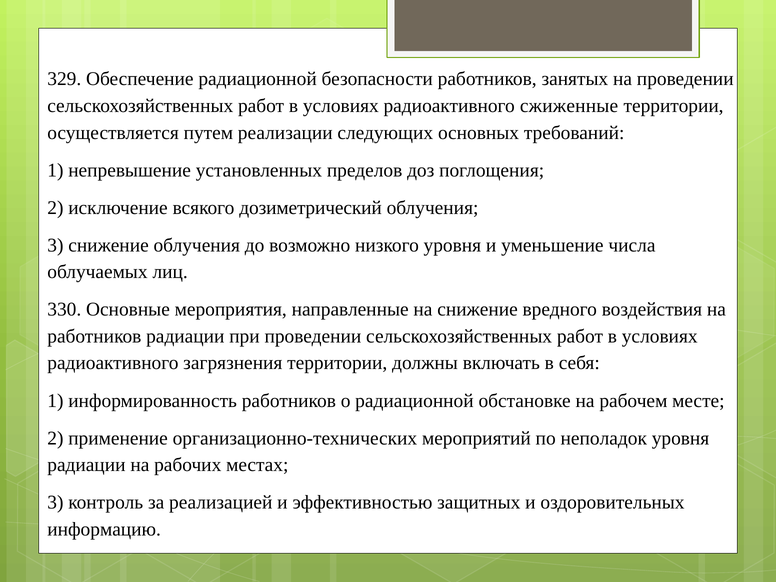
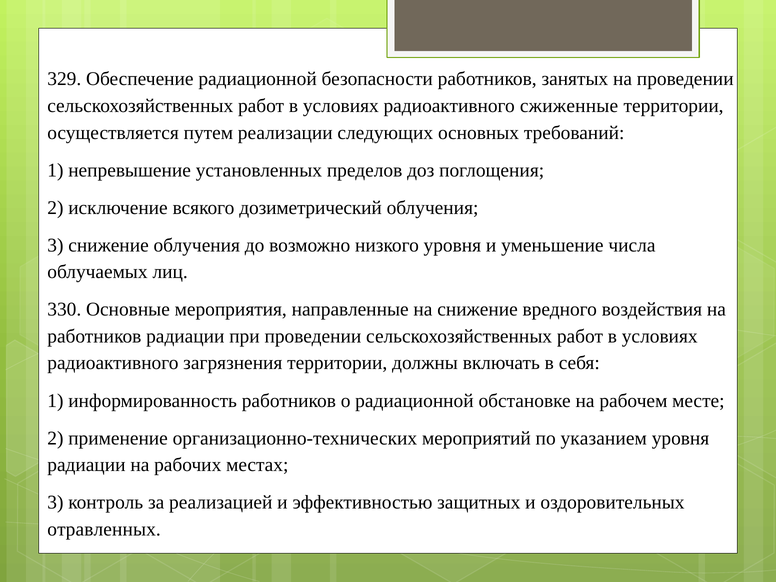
неполадок: неполадок -> указанием
информацию: информацию -> отравленных
